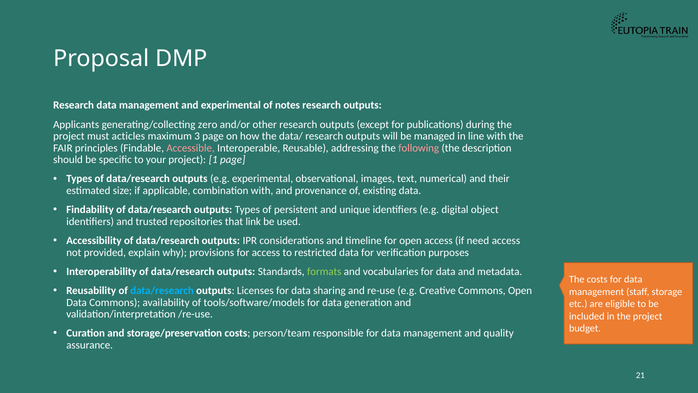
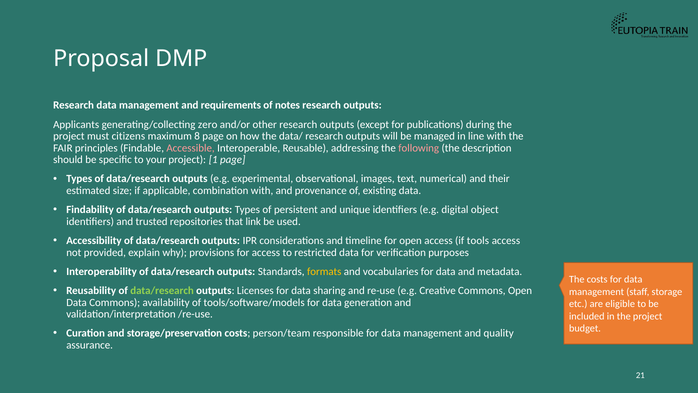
and experimental: experimental -> requirements
acticles: acticles -> citizens
3: 3 -> 8
need: need -> tools
formats colour: light green -> yellow
data/research at (162, 290) colour: light blue -> light green
